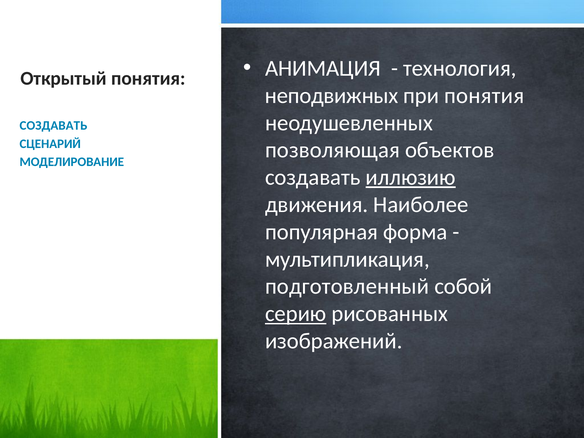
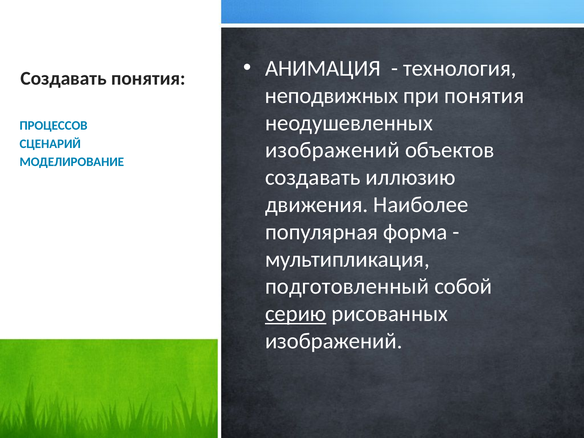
Открытый at (64, 78): Открытый -> Создавать
СОЗДАВАТЬ at (53, 126): СОЗДАВАТЬ -> ПРОЦЕССОВ
позволяющая at (332, 150): позволяющая -> изображений
иллюзию underline: present -> none
